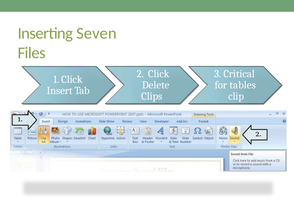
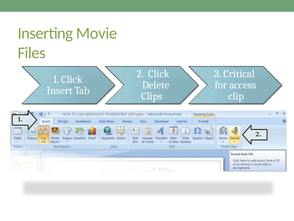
Seven: Seven -> Movie
tables: tables -> access
